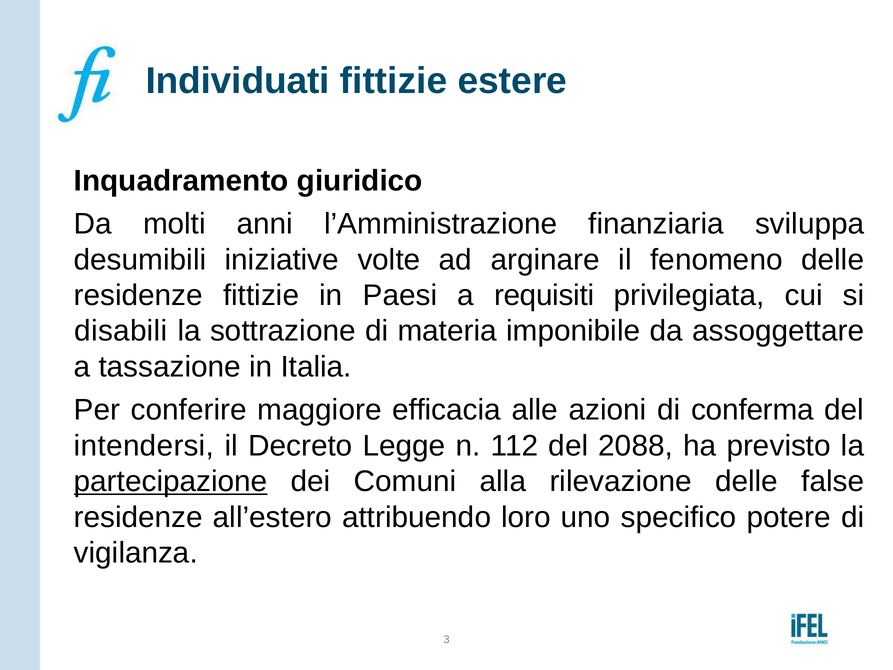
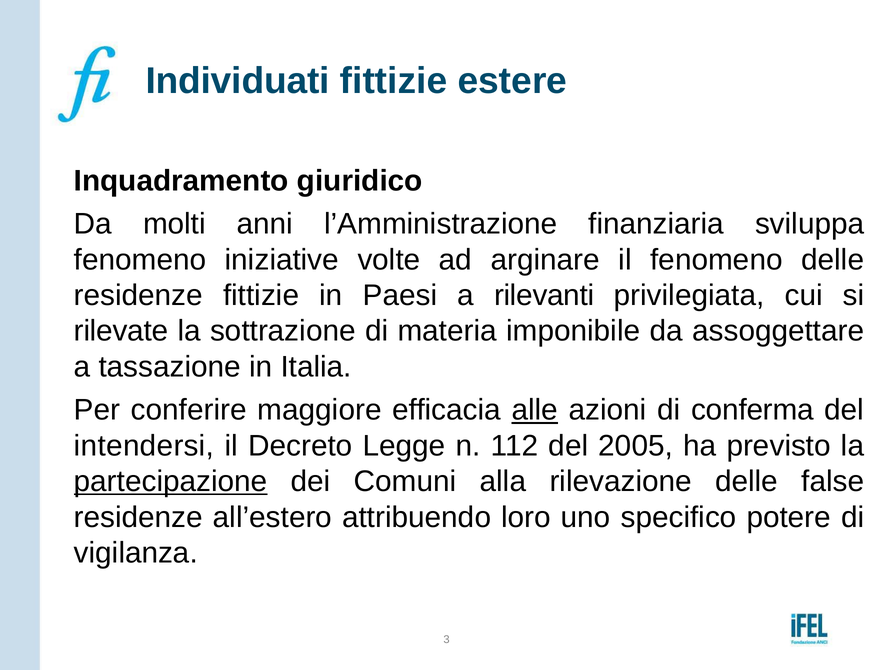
desumibili at (140, 260): desumibili -> fenomeno
requisiti: requisiti -> rilevanti
disabili: disabili -> rilevate
alle underline: none -> present
2088: 2088 -> 2005
